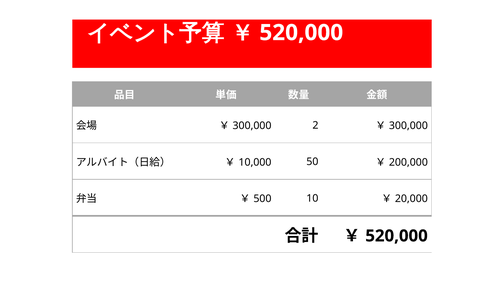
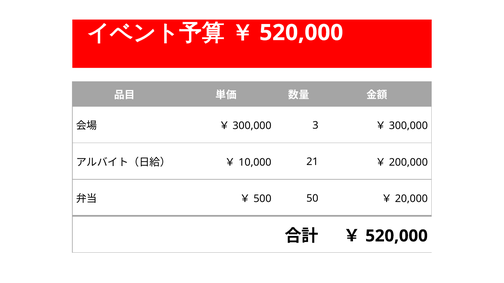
2: 2 -> 3
50: 50 -> 21
10: 10 -> 50
